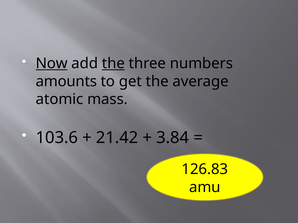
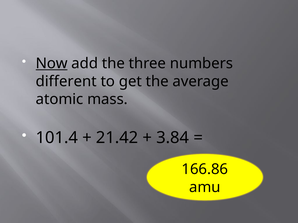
the at (113, 64) underline: present -> none
amounts: amounts -> different
103.6: 103.6 -> 101.4
126.83: 126.83 -> 166.86
